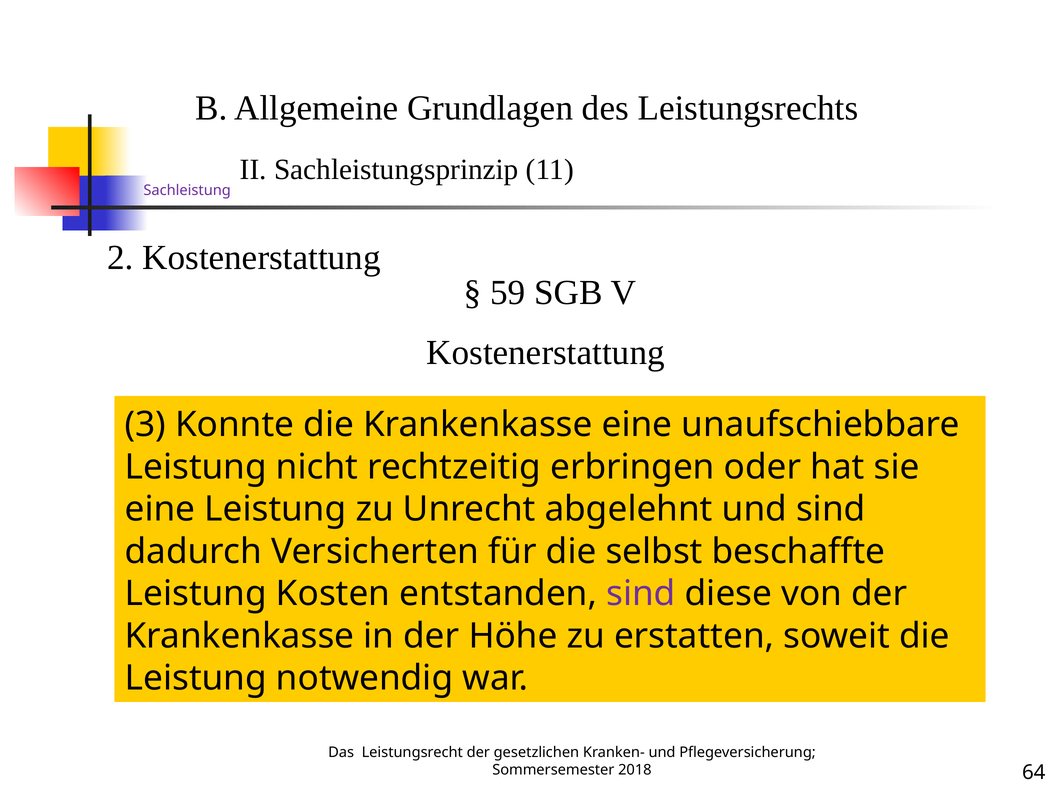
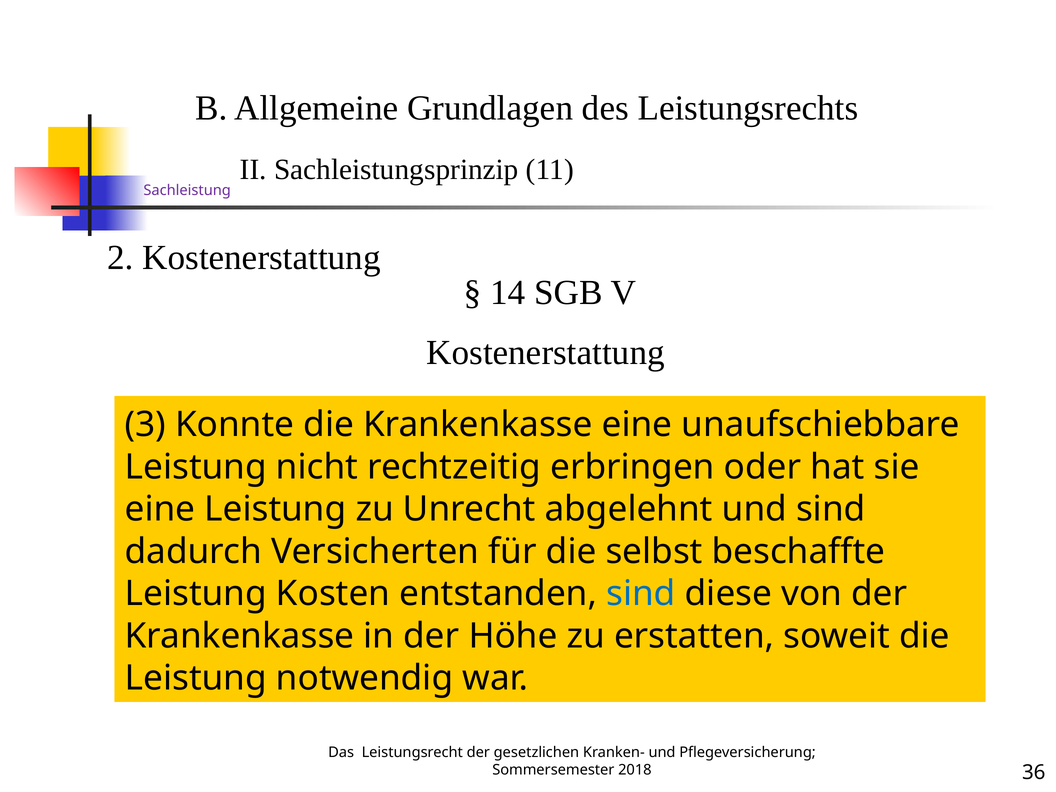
59: 59 -> 14
sind at (641, 594) colour: purple -> blue
64: 64 -> 36
